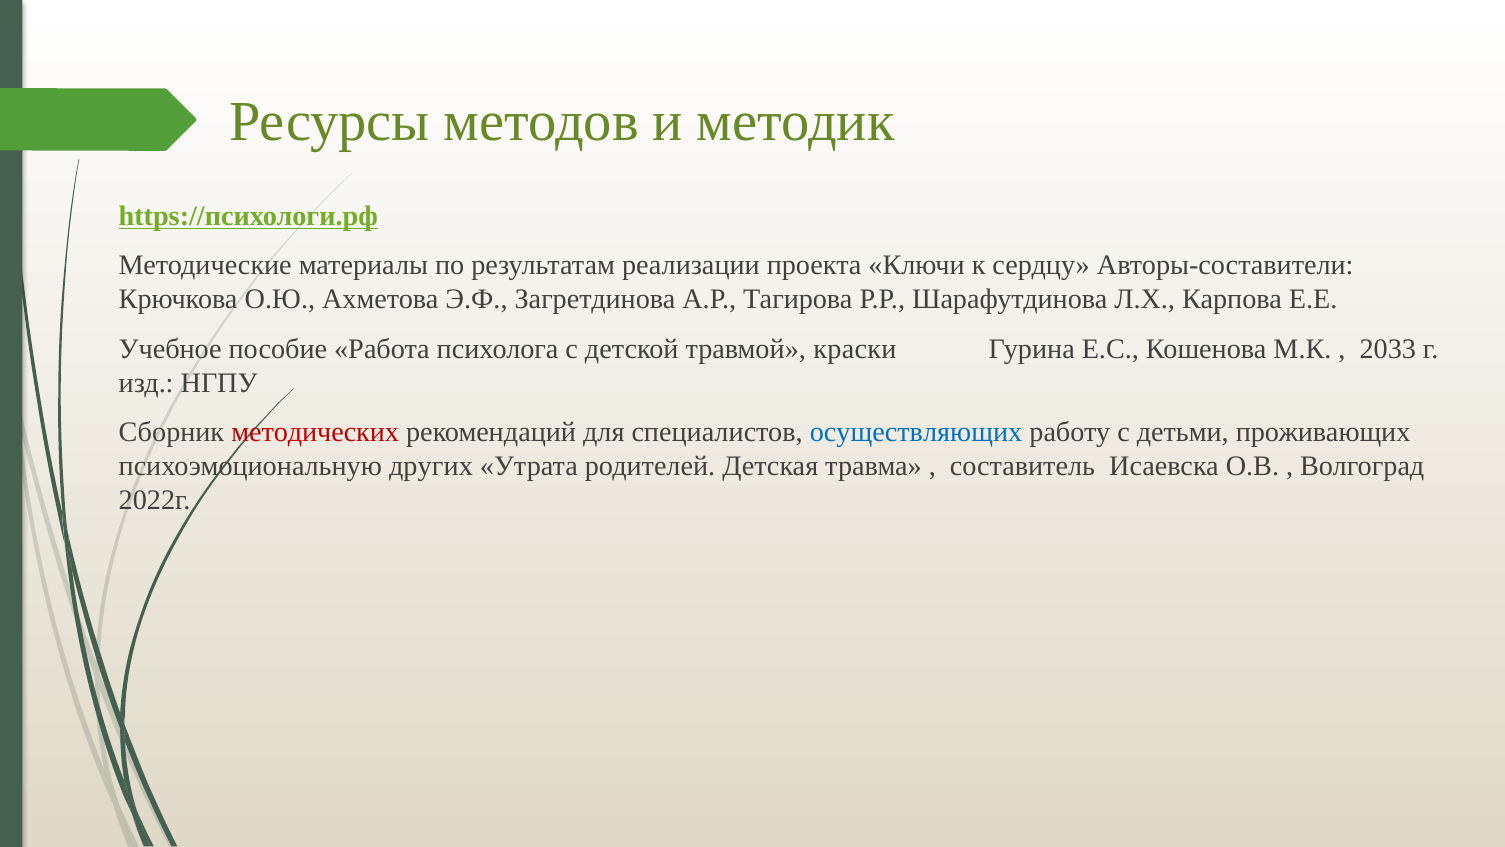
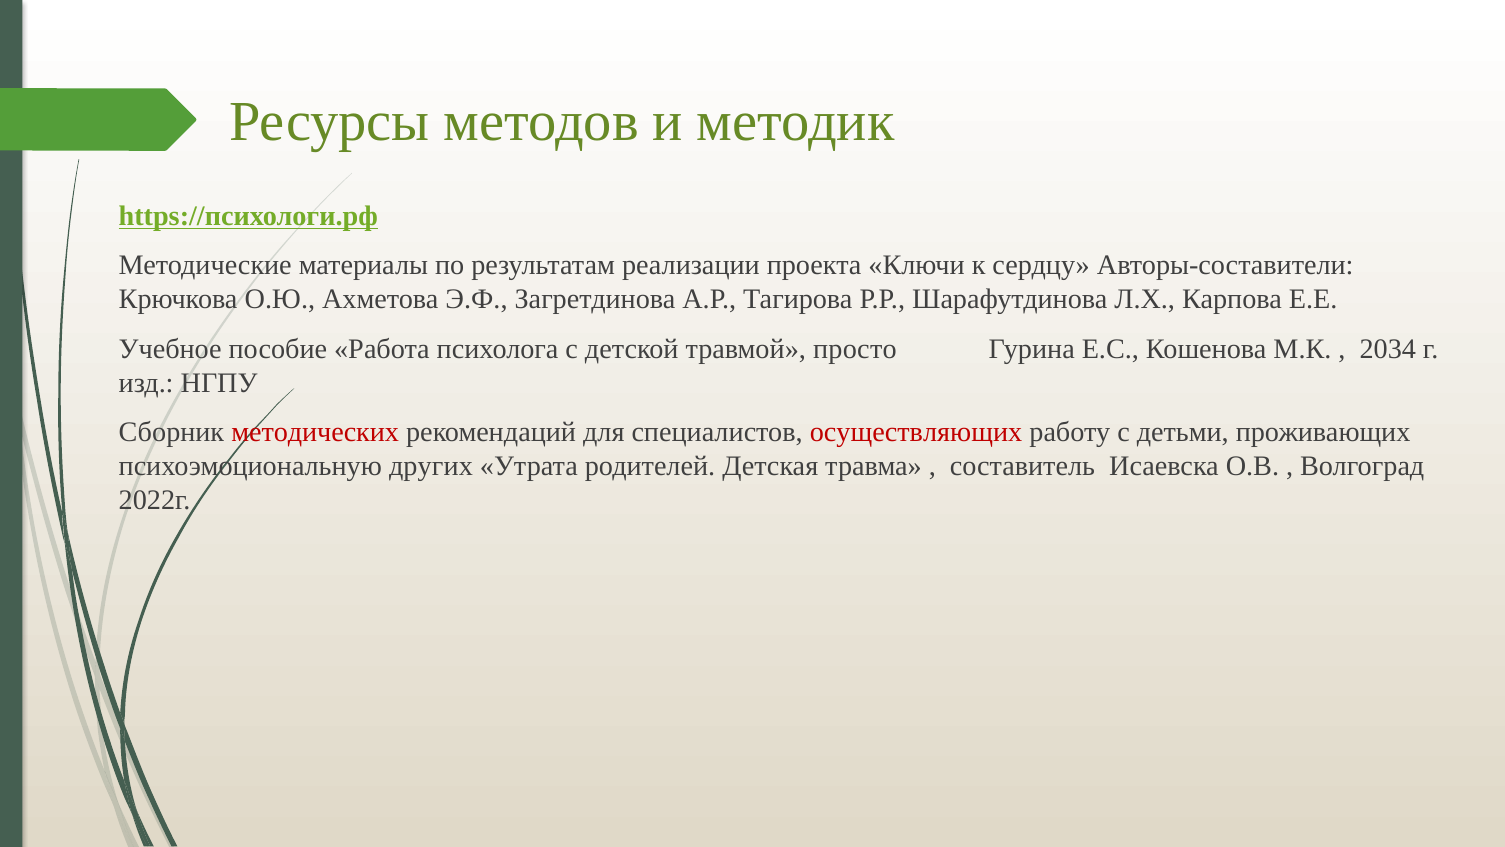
краски: краски -> просто
2033: 2033 -> 2034
осуществляющих colour: blue -> red
